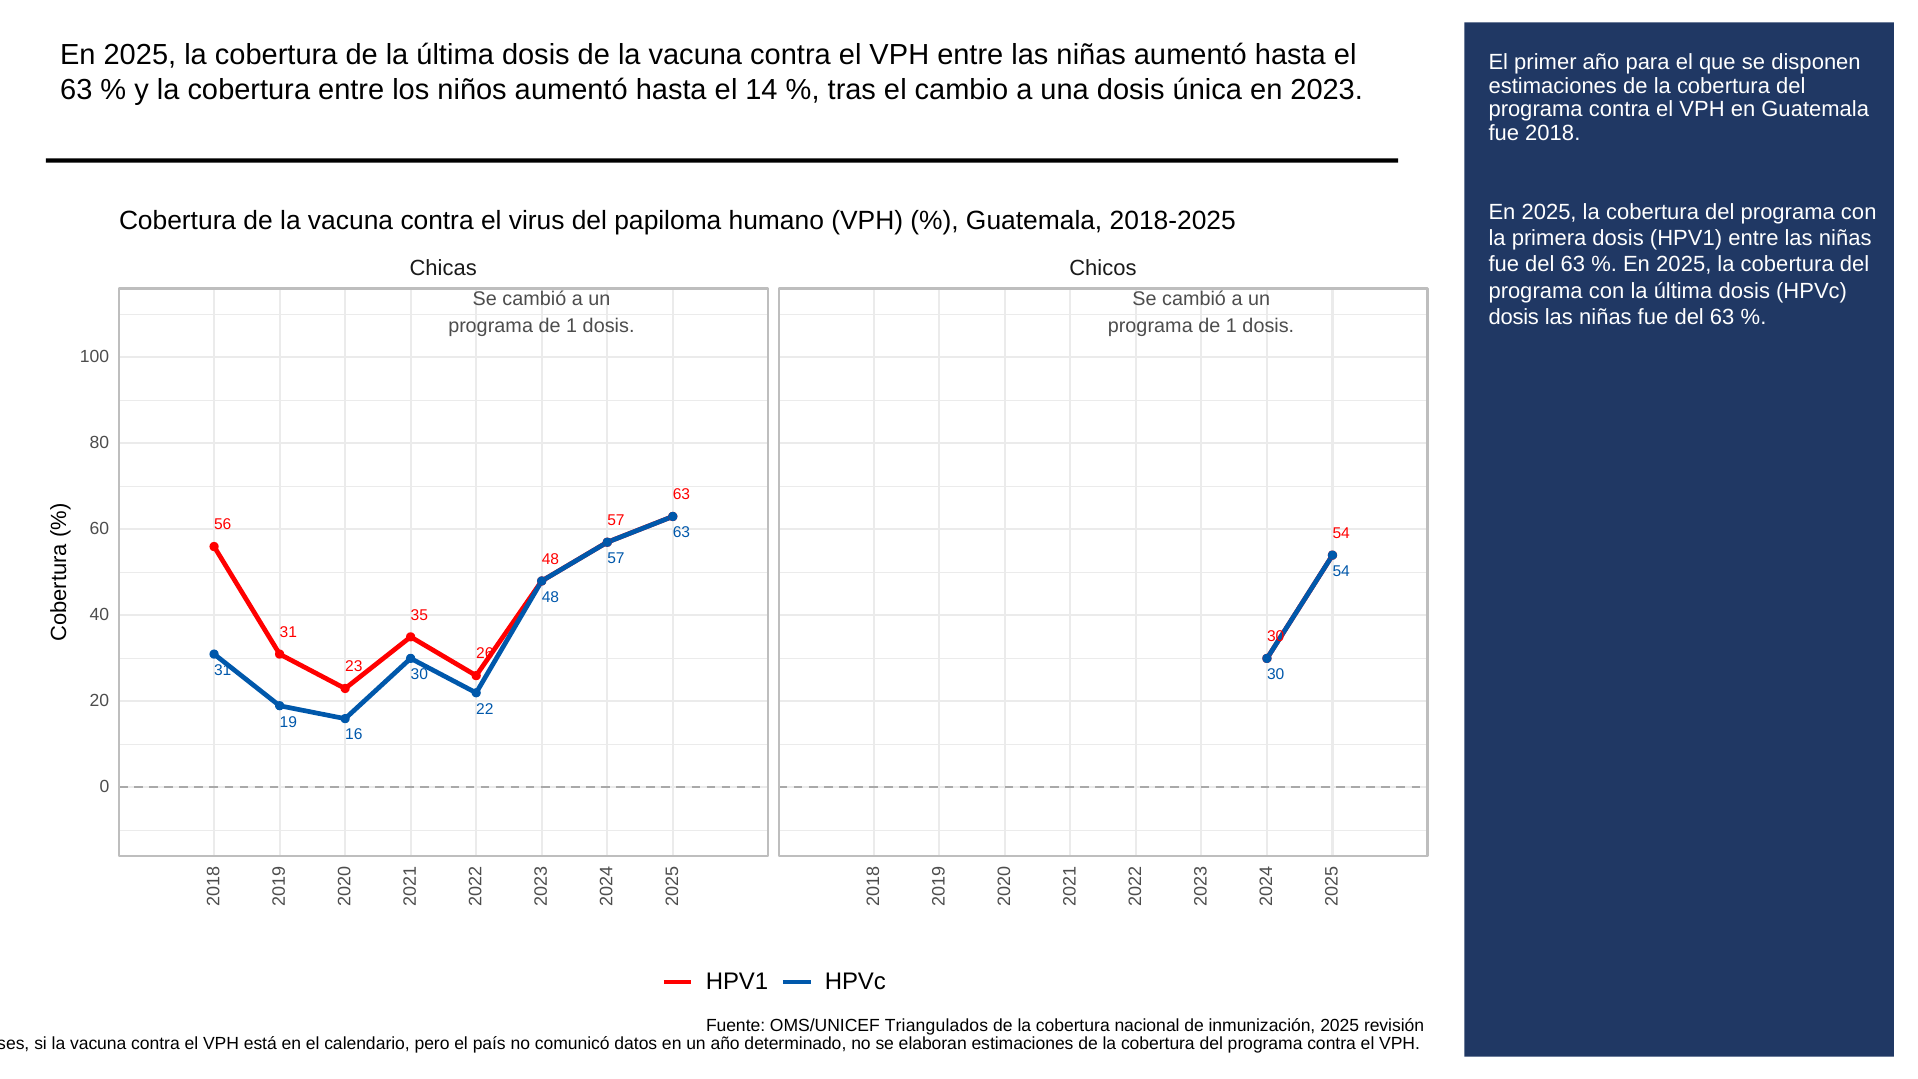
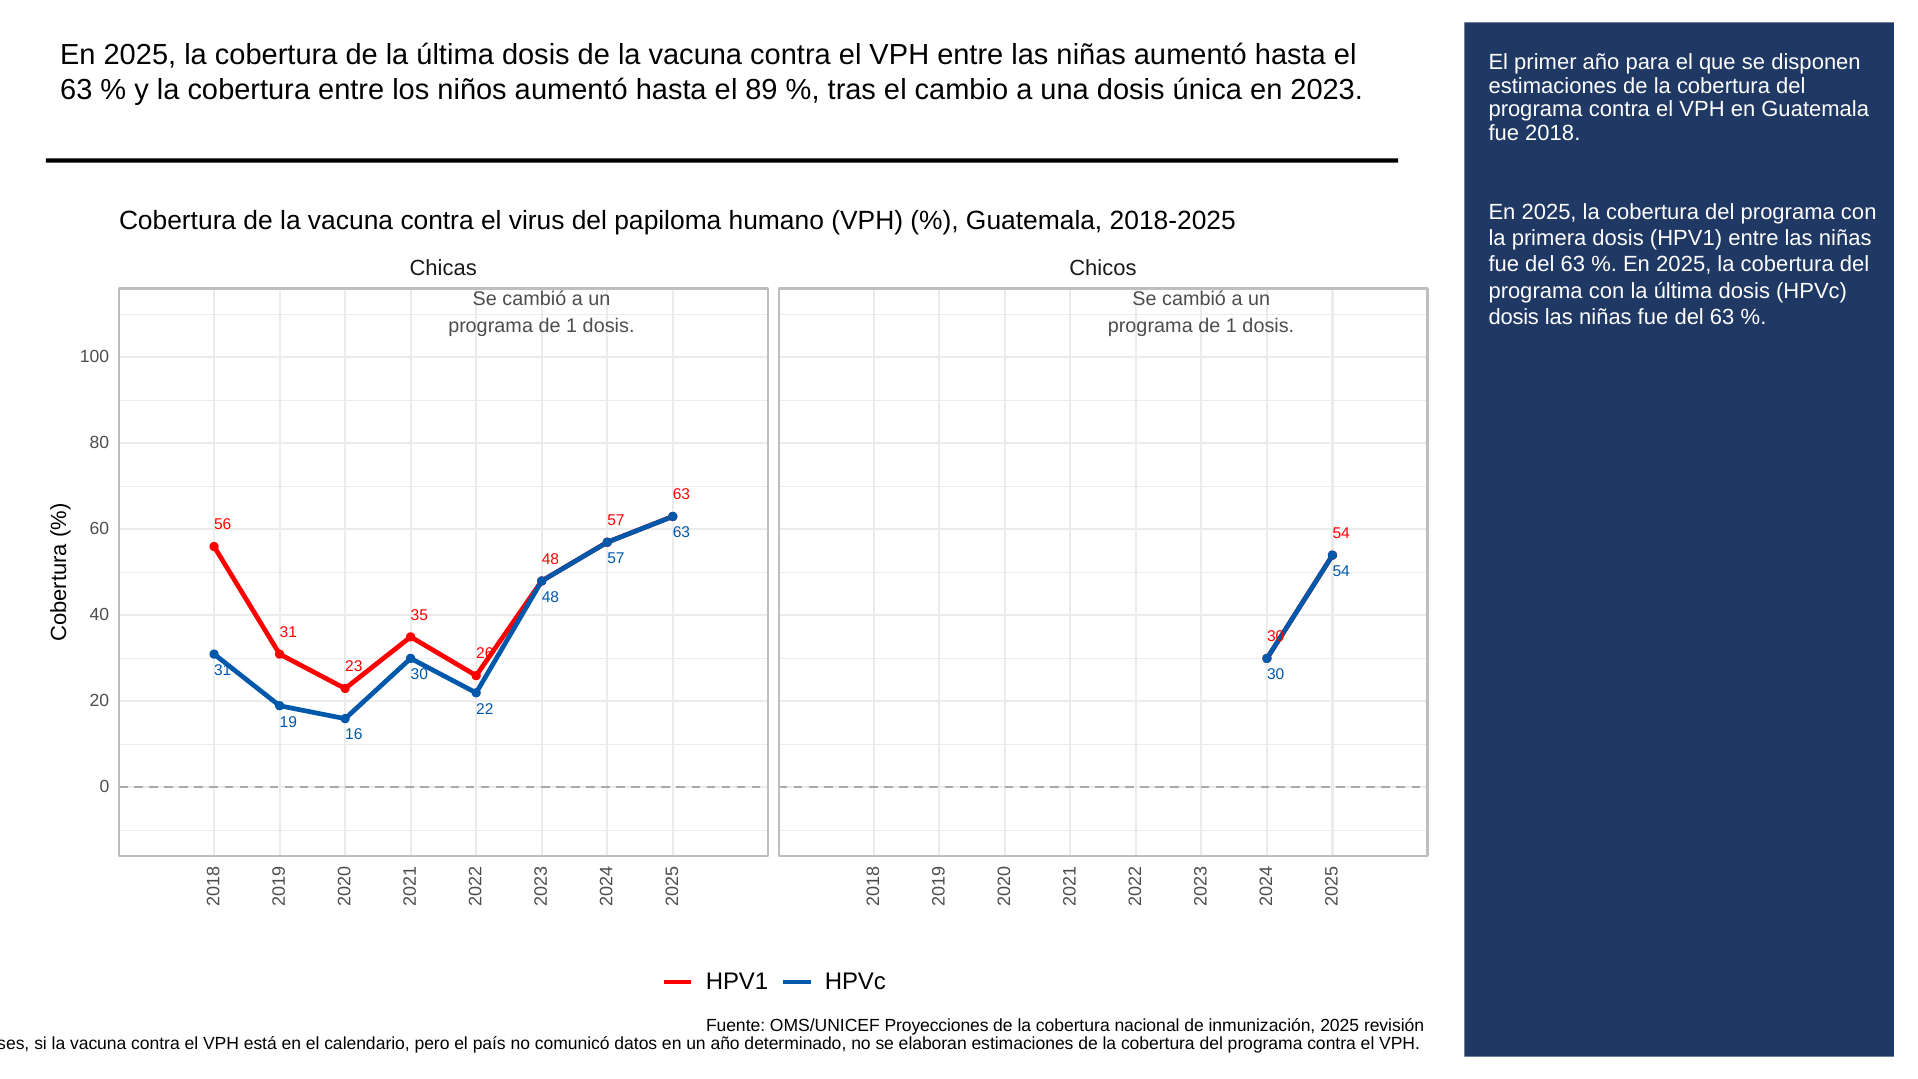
14: 14 -> 89
Triangulados: Triangulados -> Proyecciones
